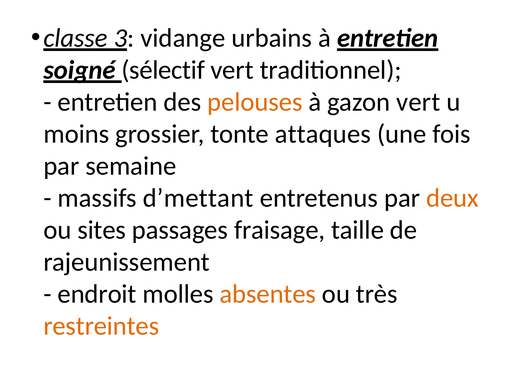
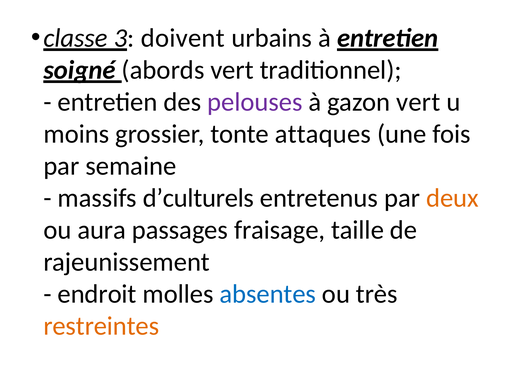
vidange: vidange -> doivent
sélectif: sélectif -> abords
pelouses colour: orange -> purple
d’mettant: d’mettant -> d’culturels
sites: sites -> aura
absentes colour: orange -> blue
